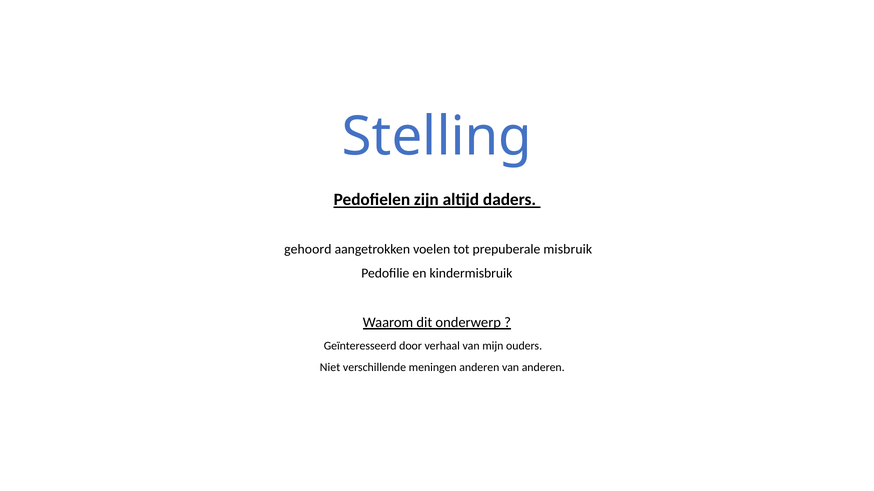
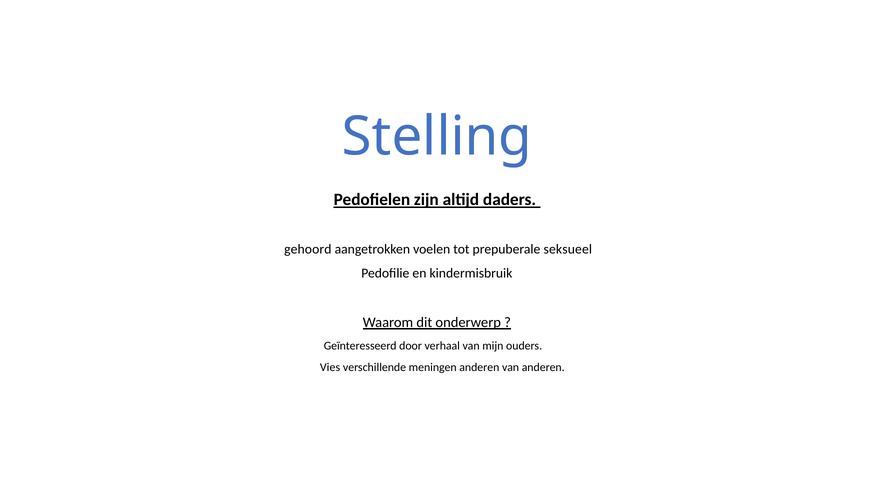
misbruik: misbruik -> seksueel
Niet: Niet -> Vies
